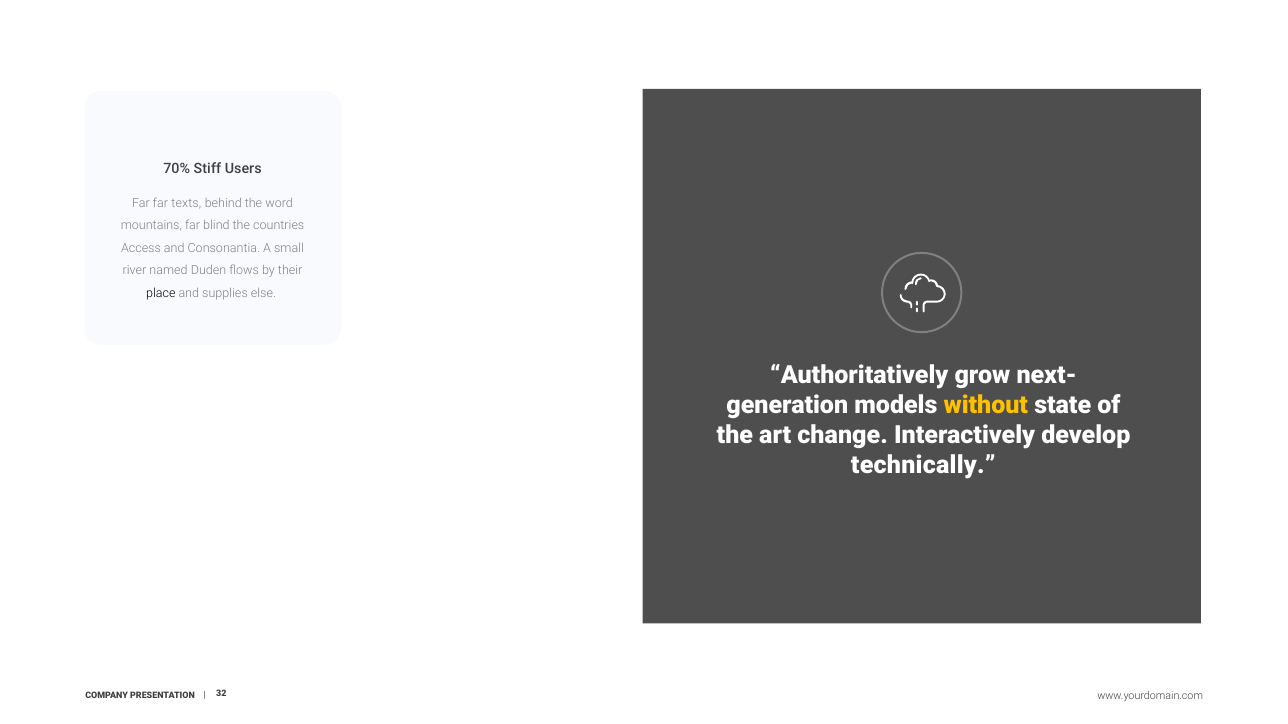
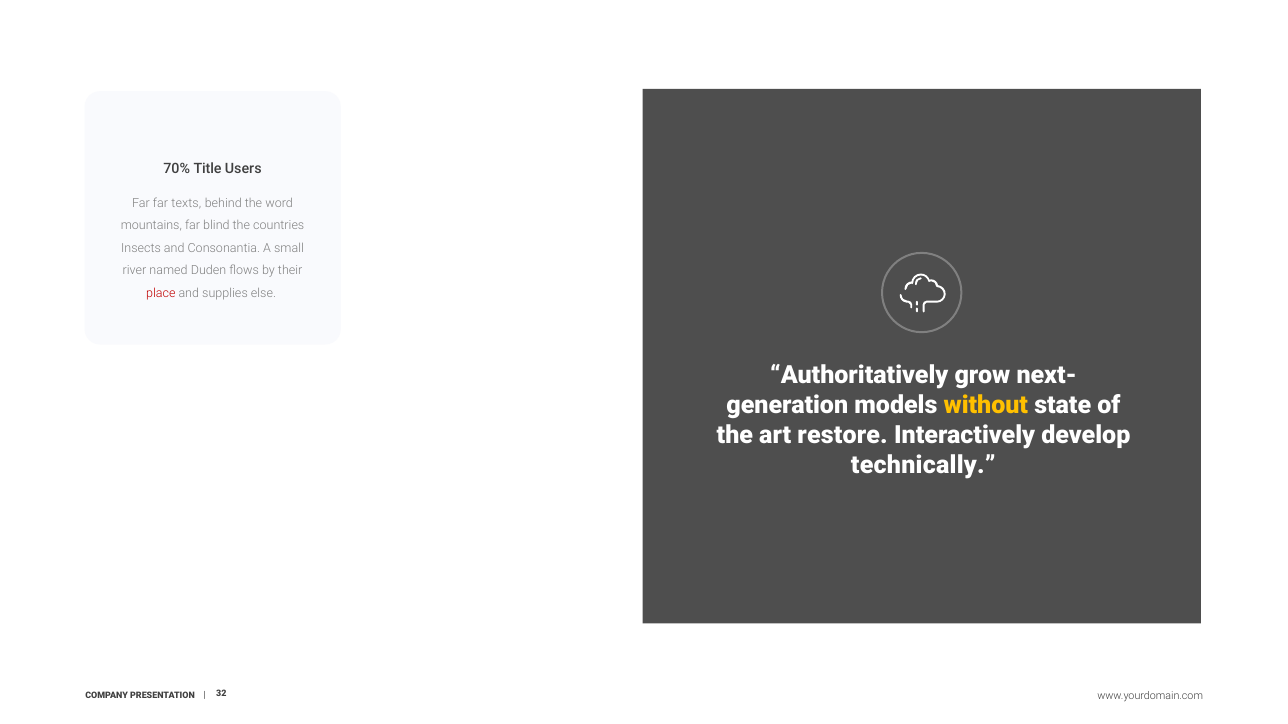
Stiff: Stiff -> Title
Access: Access -> Insects
place colour: black -> red
change: change -> restore
